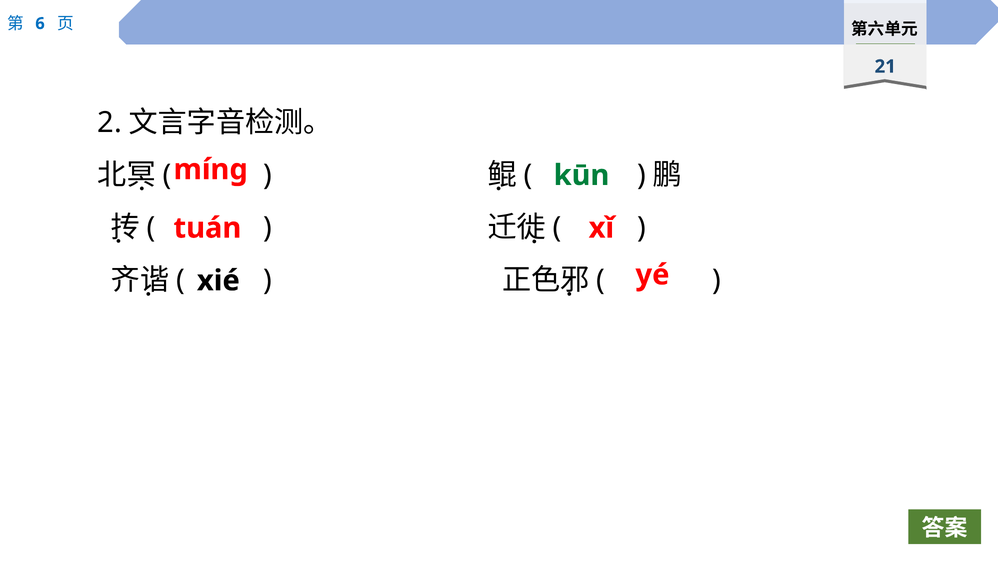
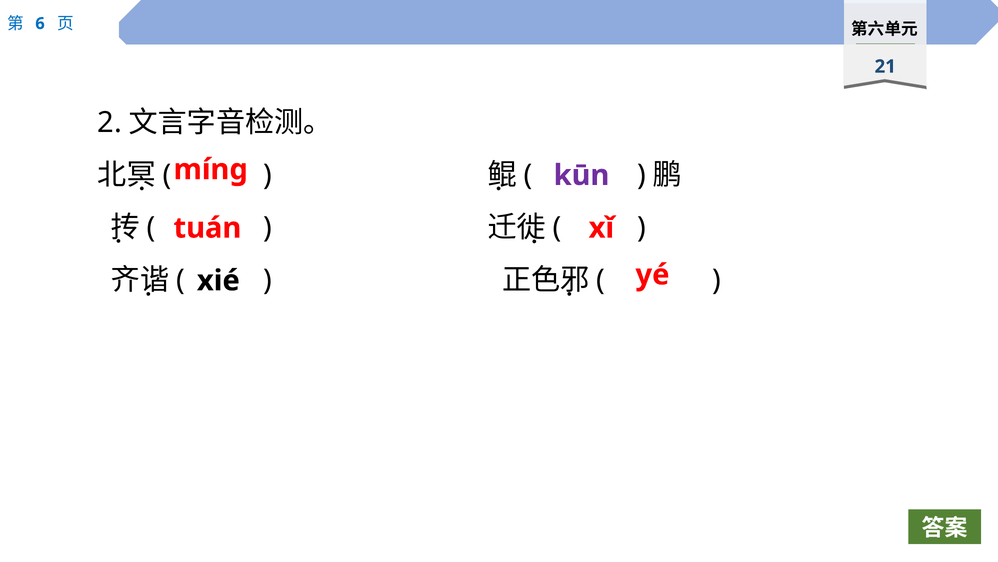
kūn colour: green -> purple
